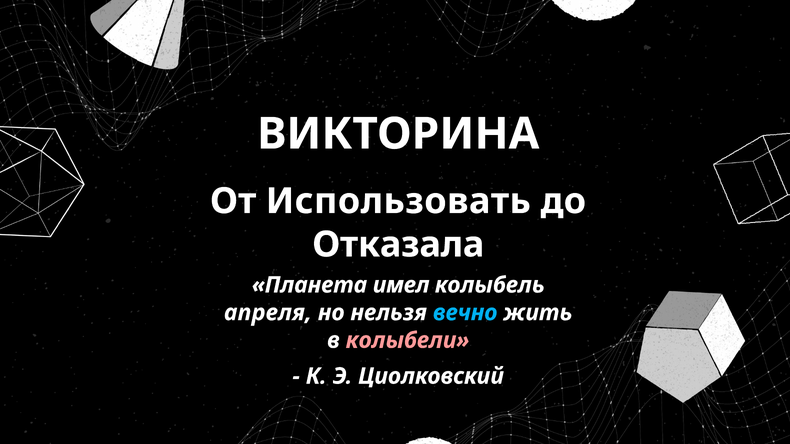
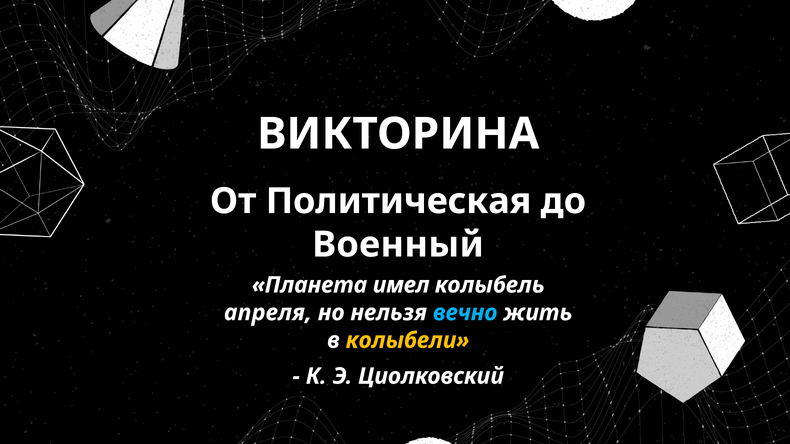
Использовать: Использовать -> Политическая
Отказала: Отказала -> Военный
колыбели colour: pink -> yellow
